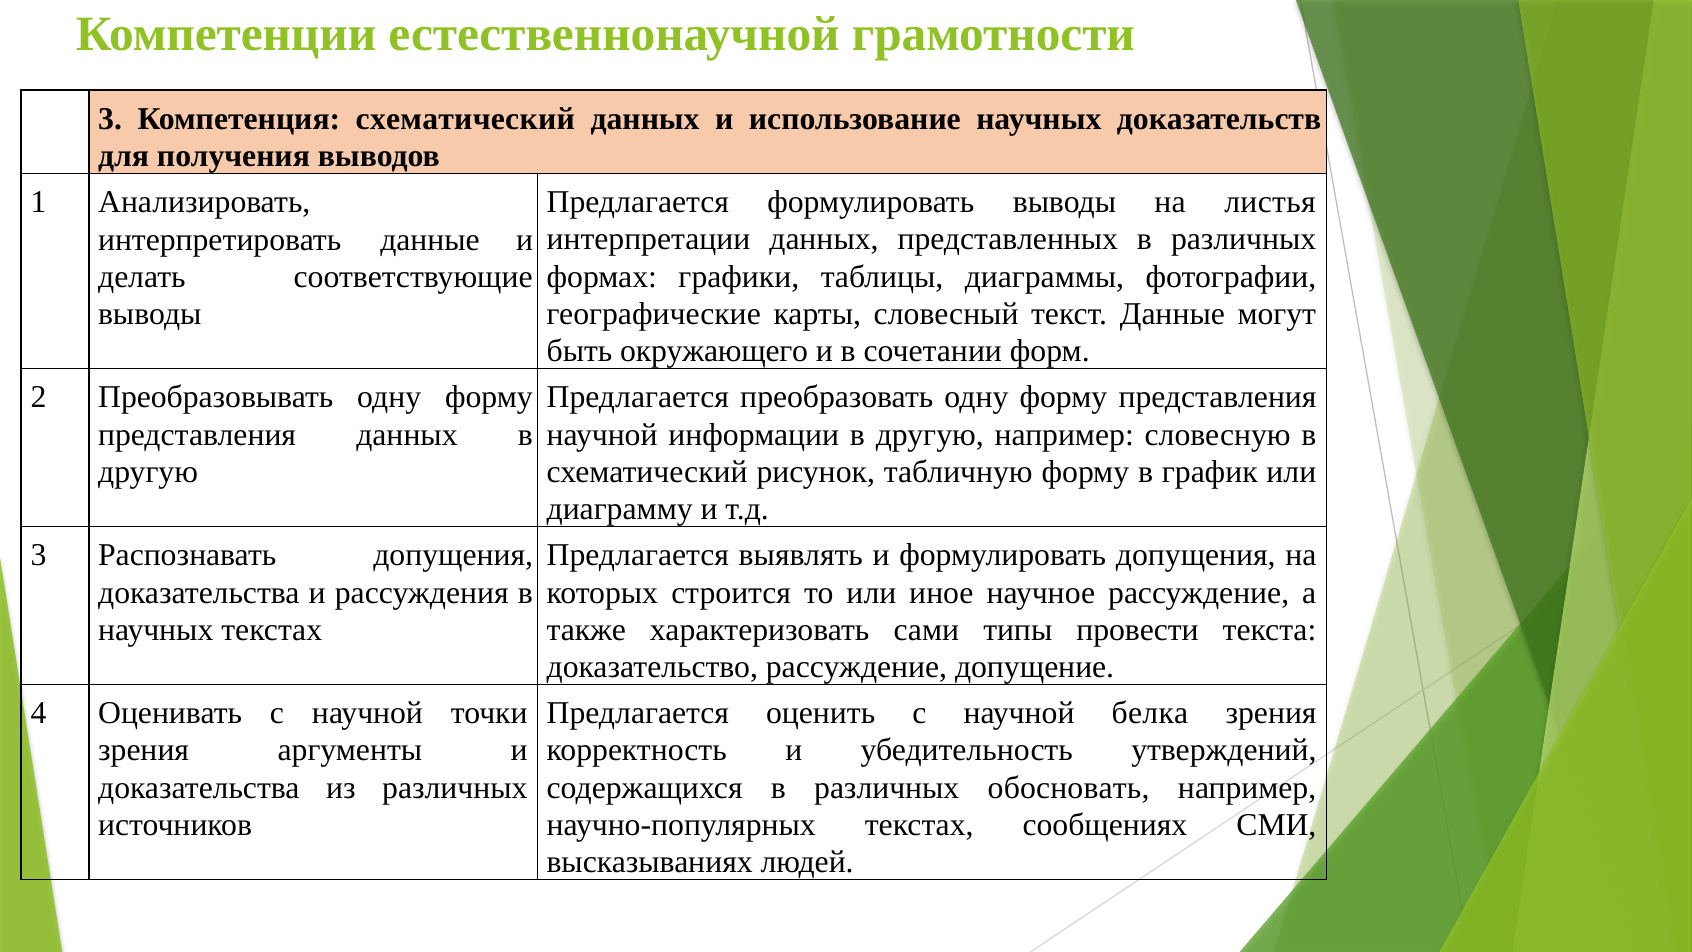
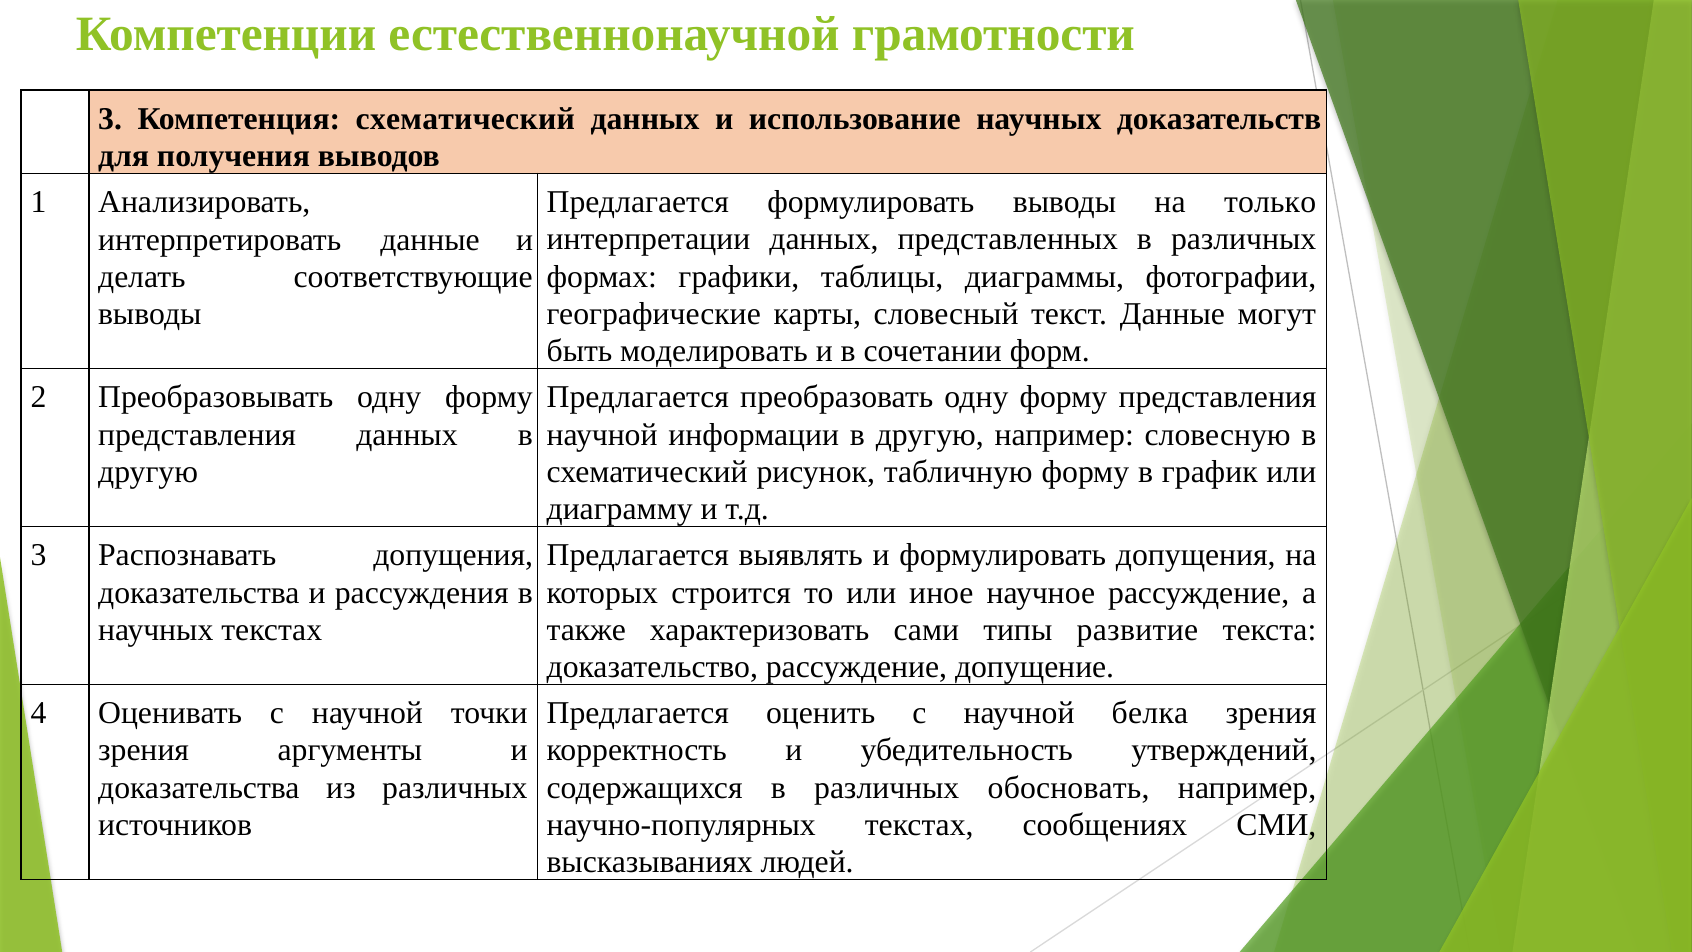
листья: листья -> только
окружающего: окружающего -> моделировать
провести: провести -> развитие
